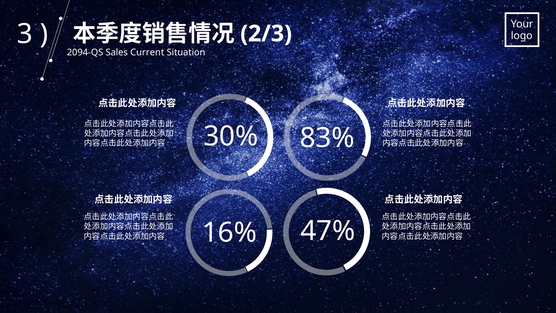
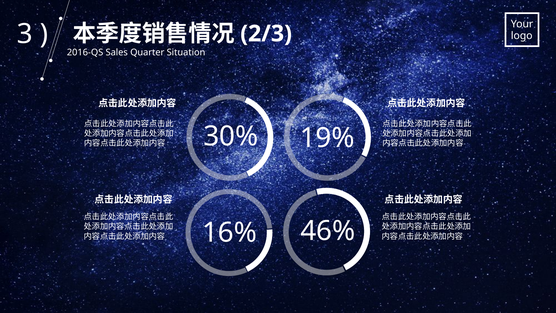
2094-QS: 2094-QS -> 2016-QS
Current: Current -> Quarter
83%: 83% -> 19%
47%: 47% -> 46%
